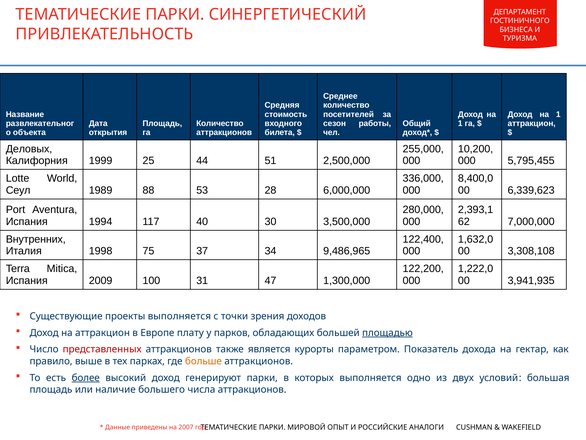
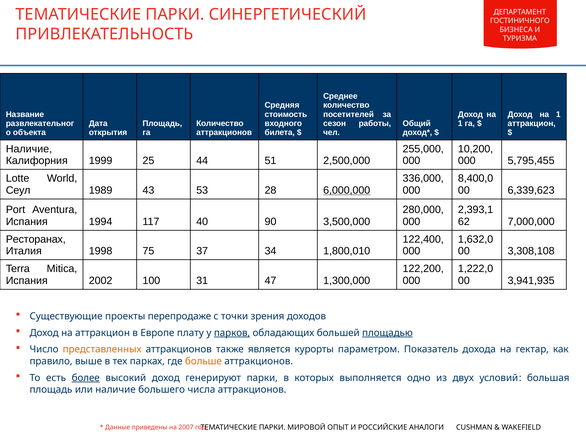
Деловых at (29, 149): Деловых -> Наличие
88: 88 -> 43
6,000,000 underline: none -> present
30: 30 -> 90
Внутренних: Внутренних -> Ресторанах
9,486,965: 9,486,965 -> 1,800,010
2009: 2009 -> 2002
проекты выполняется: выполняется -> перепродаже
парков underline: none -> present
представленных colour: red -> orange
